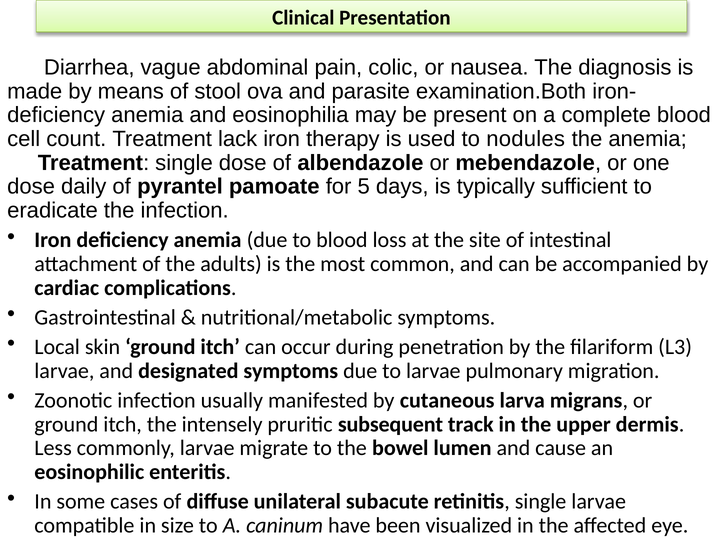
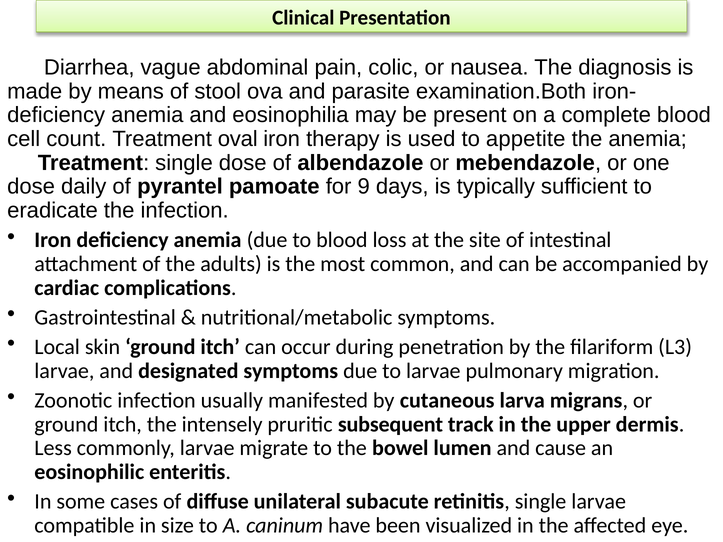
lack: lack -> oval
nodules: nodules -> appetite
5: 5 -> 9
